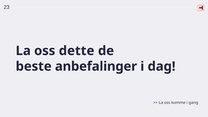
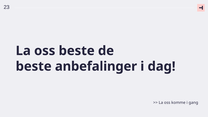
oss dette: dette -> beste
